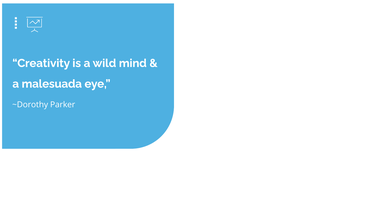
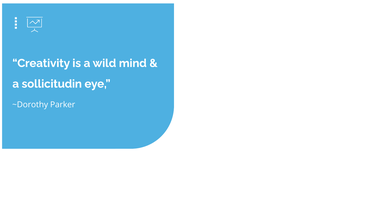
malesuada: malesuada -> sollicitudin
